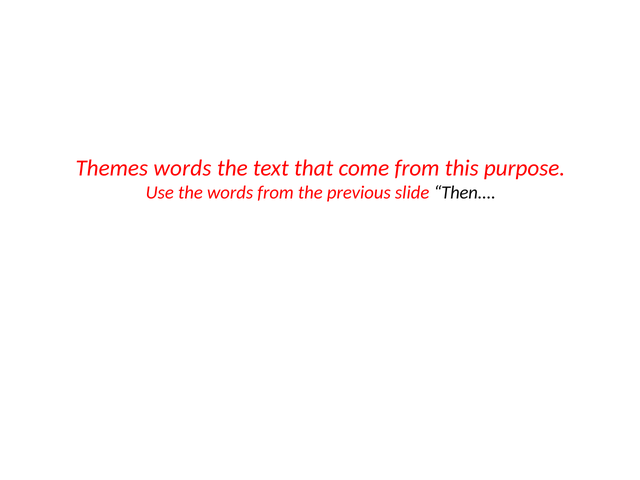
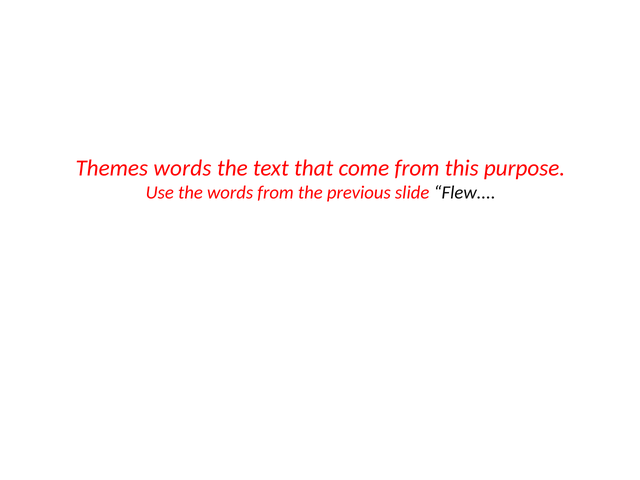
Then: Then -> Flew
